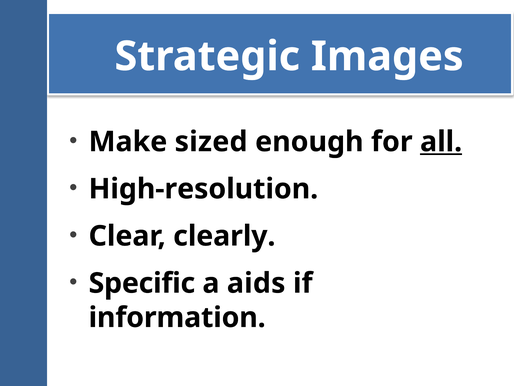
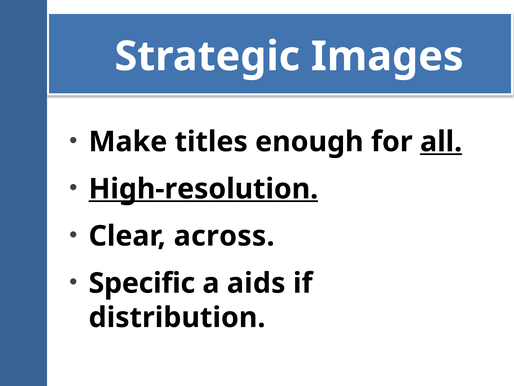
sized: sized -> titles
High-resolution underline: none -> present
clearly: clearly -> across
information: information -> distribution
